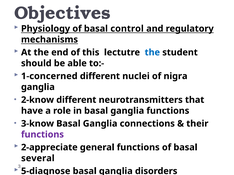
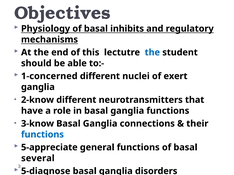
control: control -> inhibits
nigra: nigra -> exert
functions at (42, 135) colour: purple -> blue
2-appreciate: 2-appreciate -> 5-appreciate
